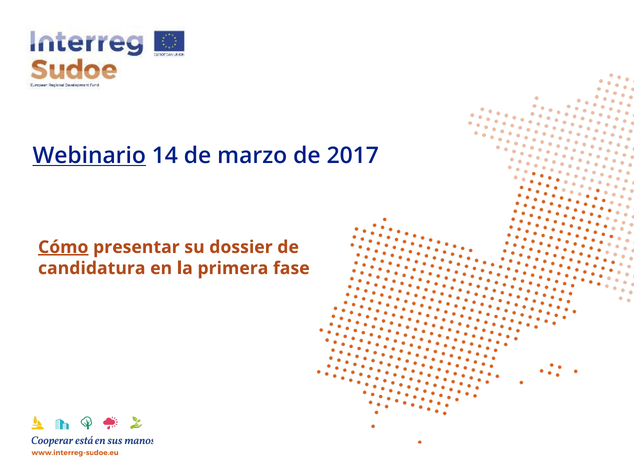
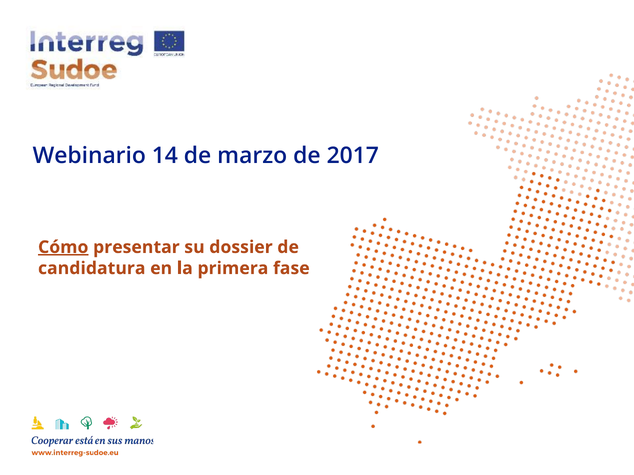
Webinario underline: present -> none
